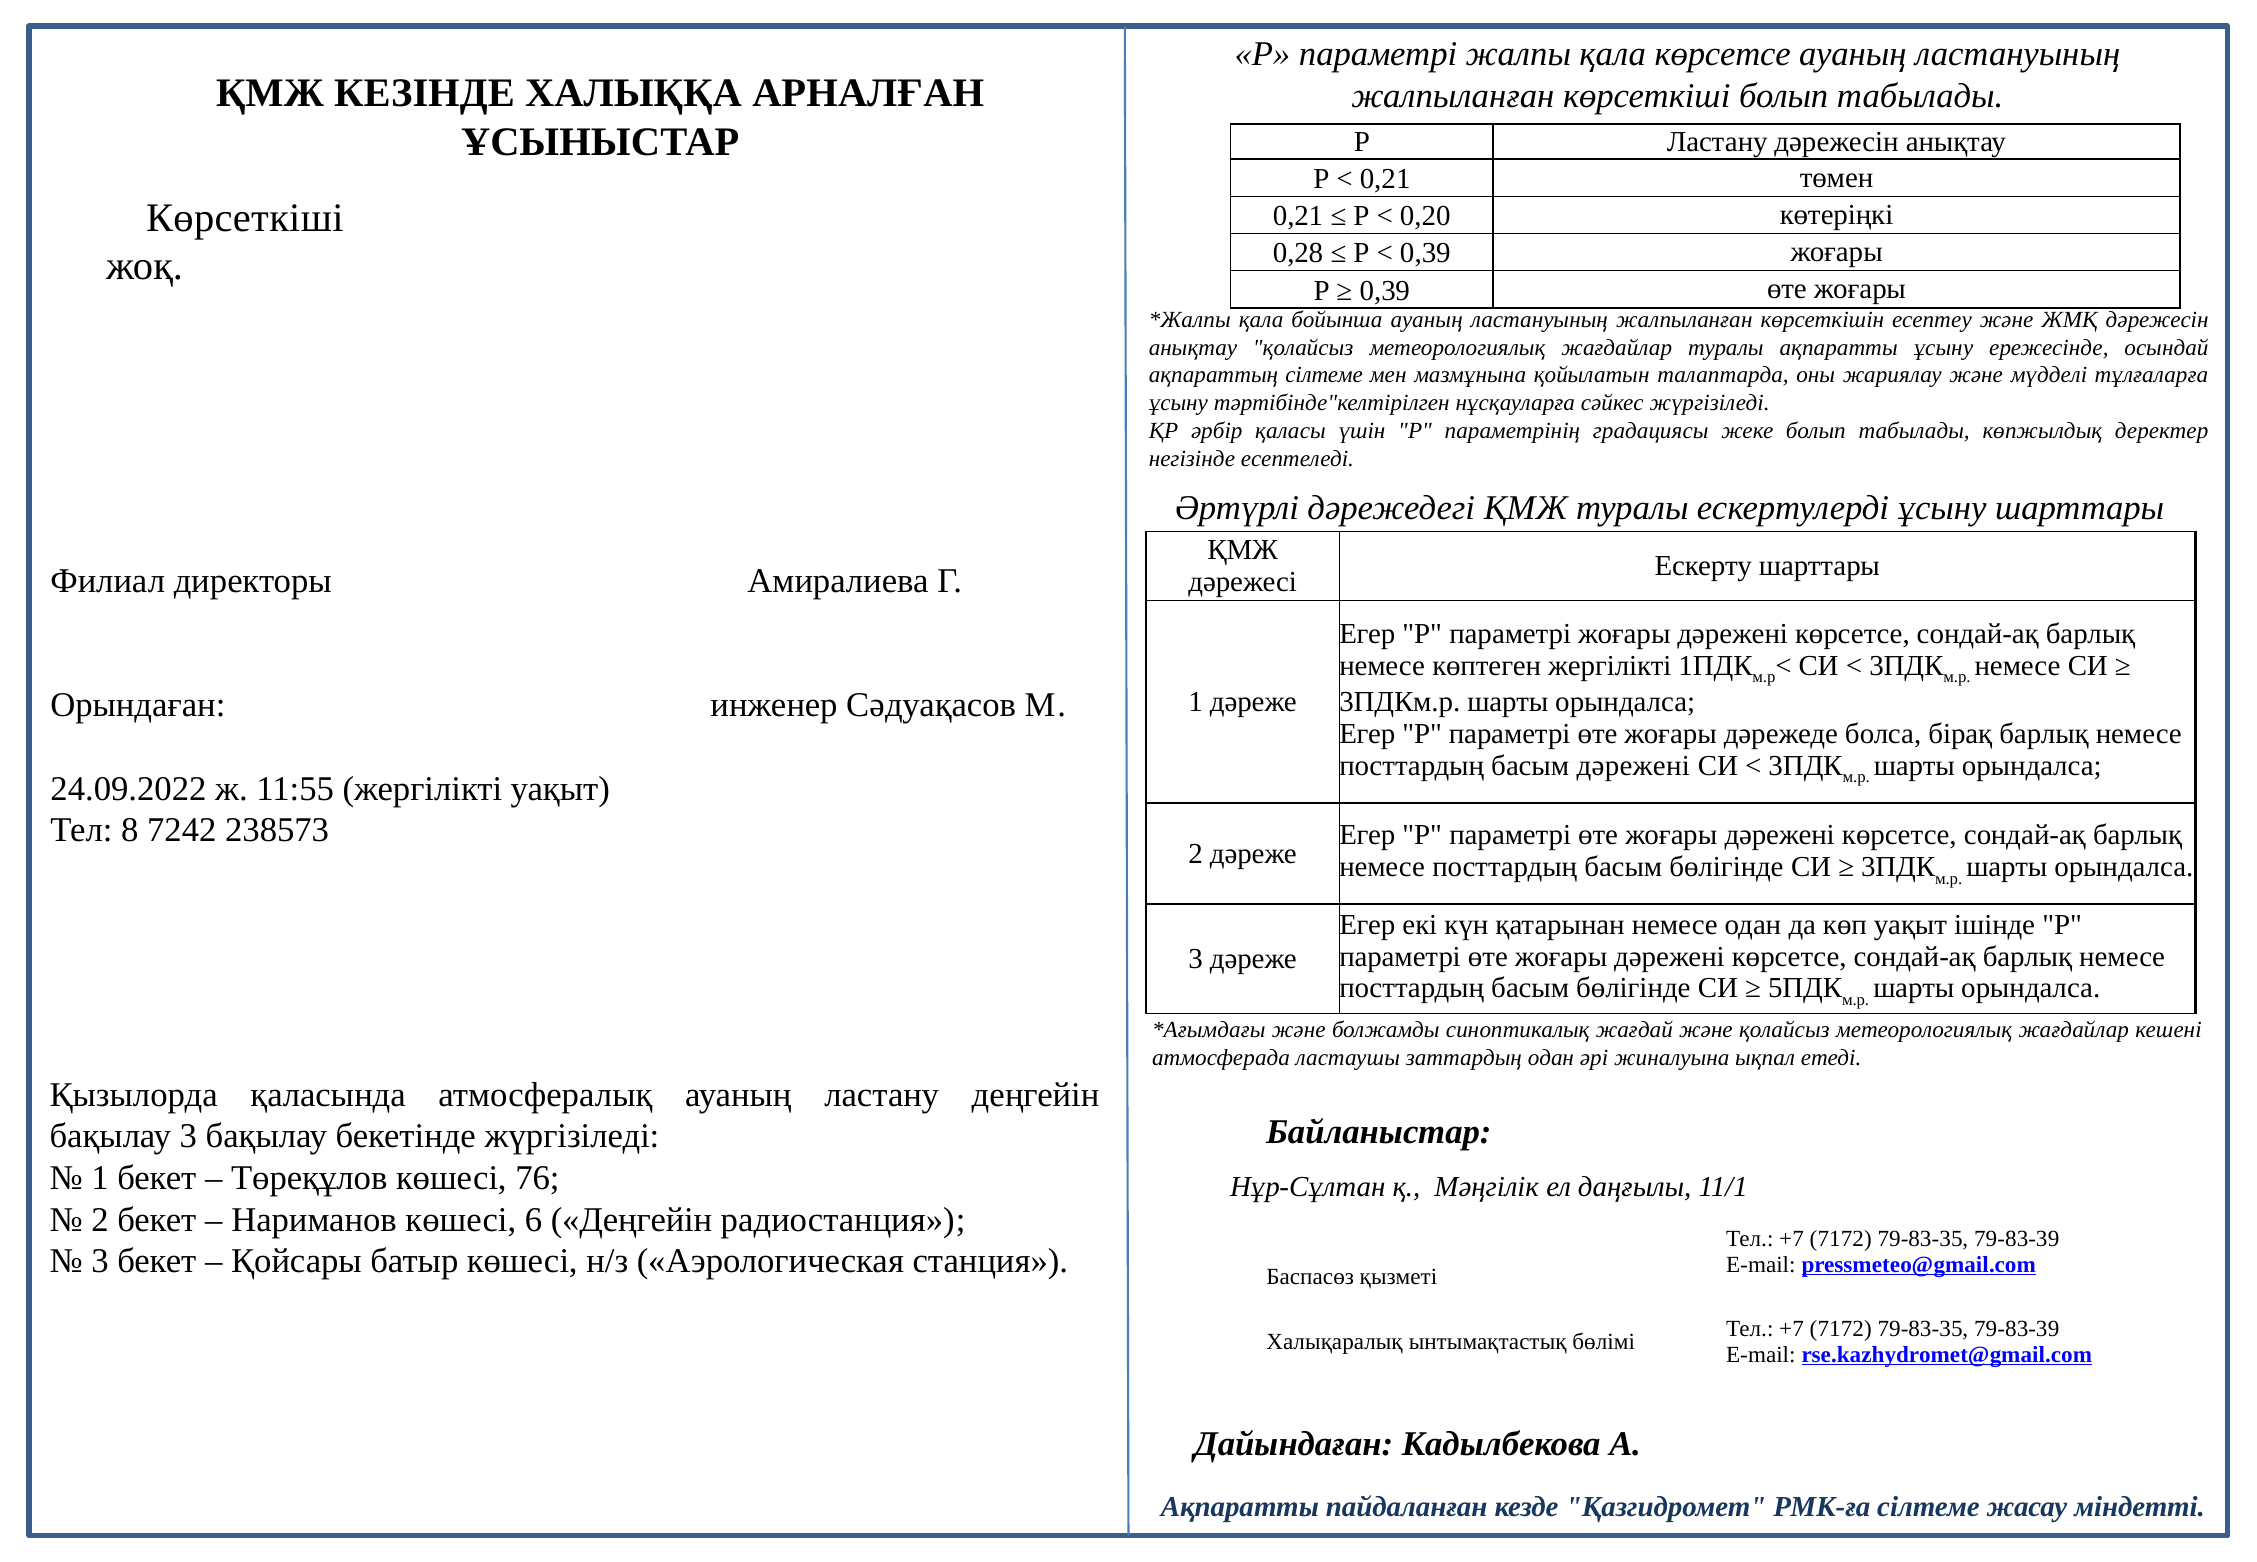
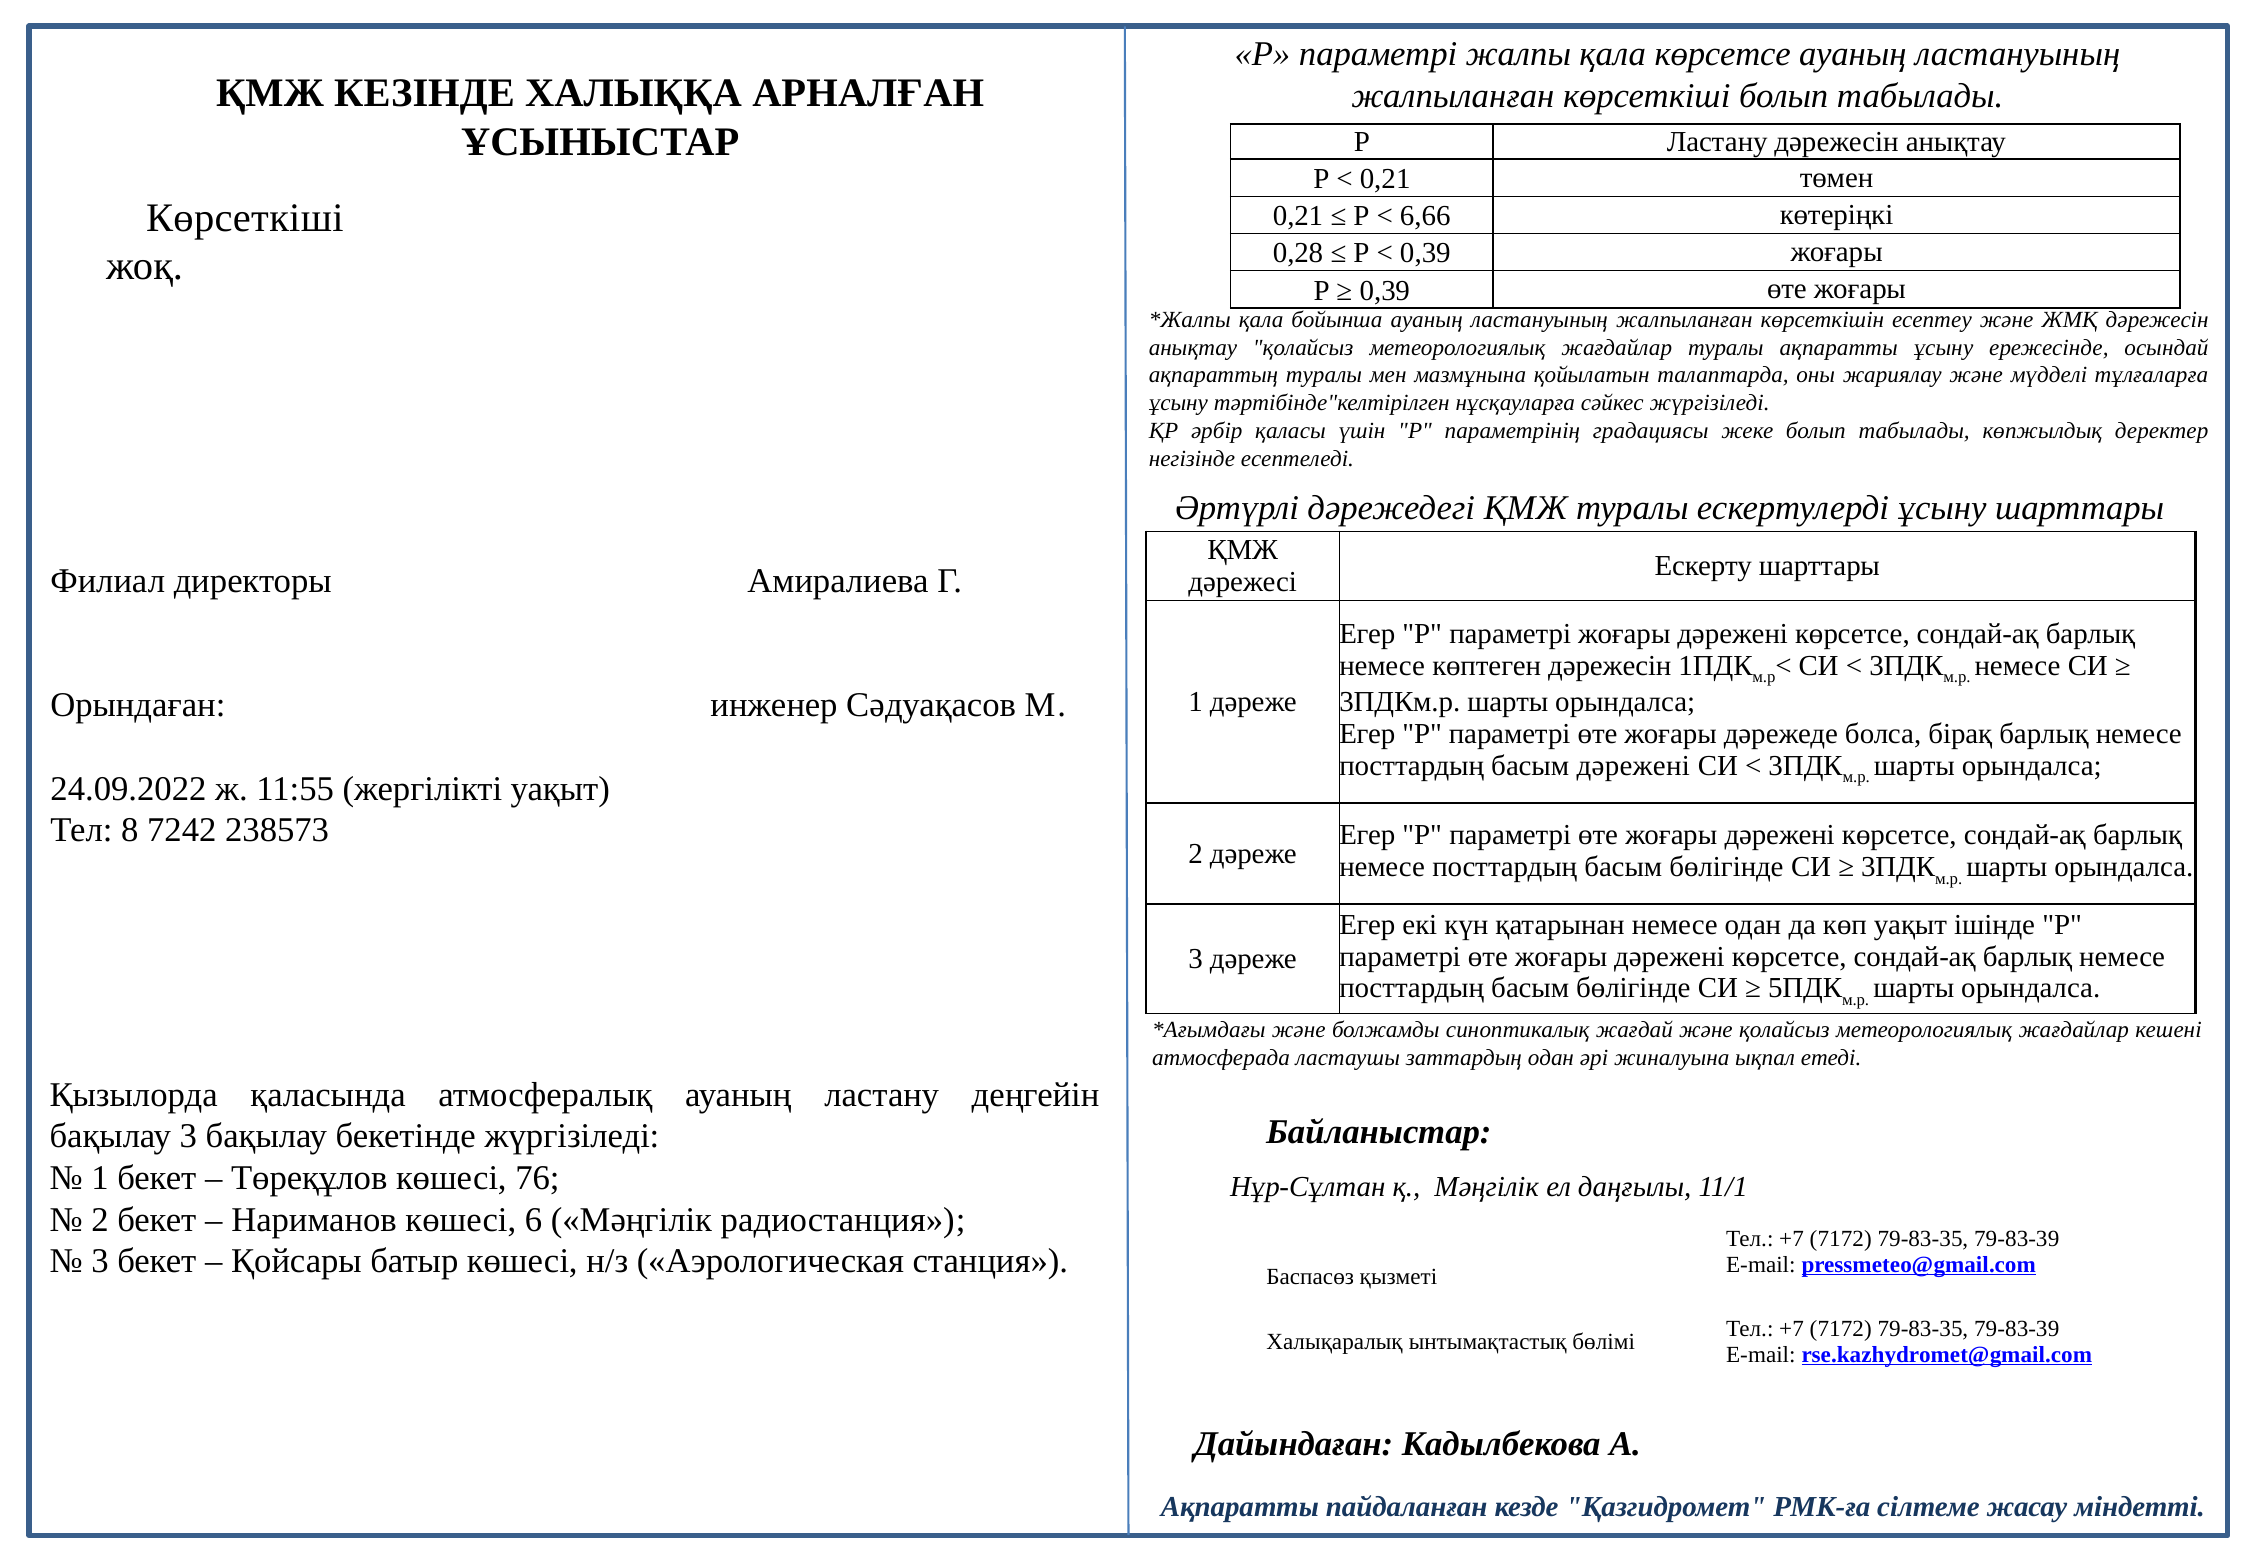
0,20: 0,20 -> 6,66
ақпараттың сілтеме: сілтеме -> туралы
көптеген жергілікті: жергілікті -> дәрежесін
6 Деңгейін: Деңгейін -> Мәңгілік
